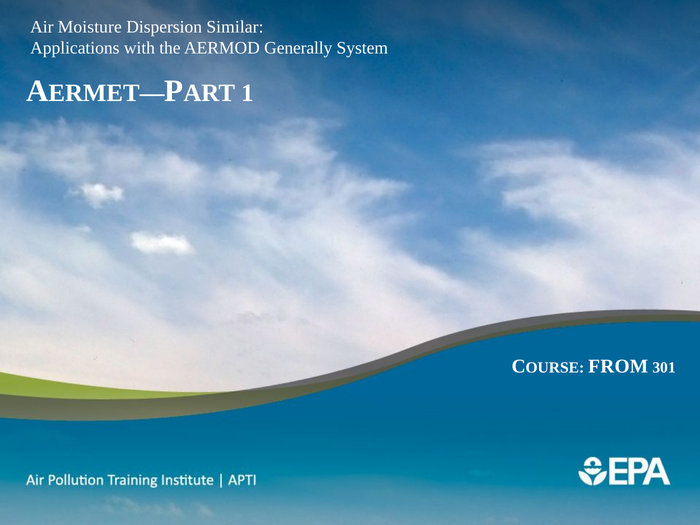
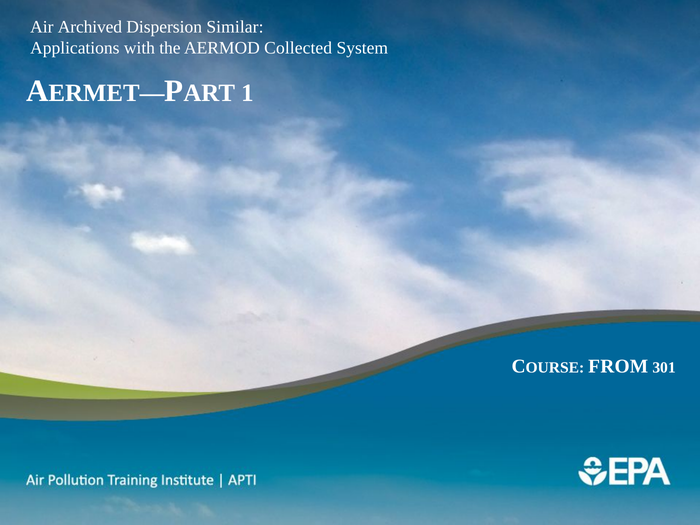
Moisture: Moisture -> Archived
Generally: Generally -> Collected
